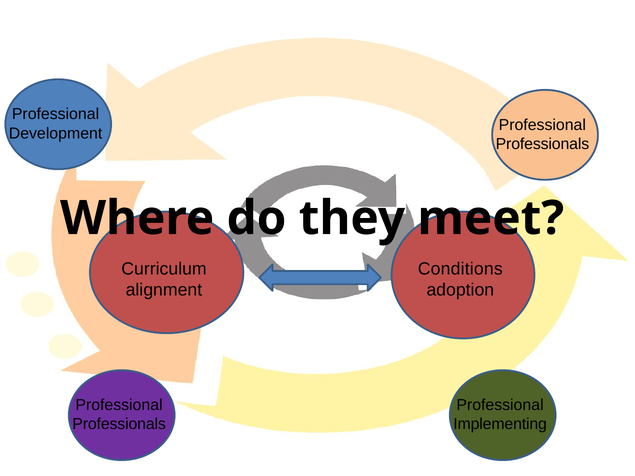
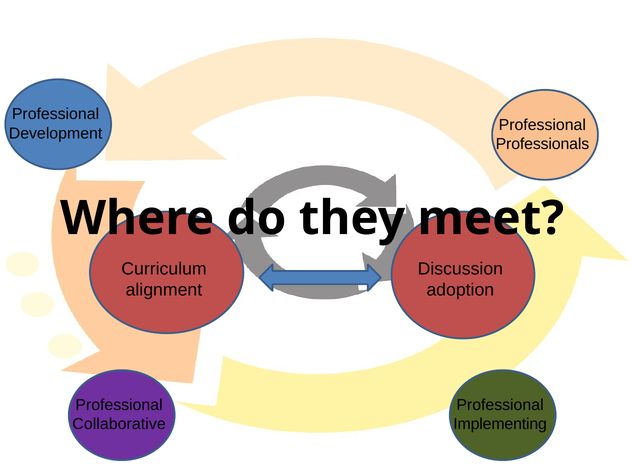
Conditions: Conditions -> Discussion
Professionals at (119, 424): Professionals -> Collaborative
